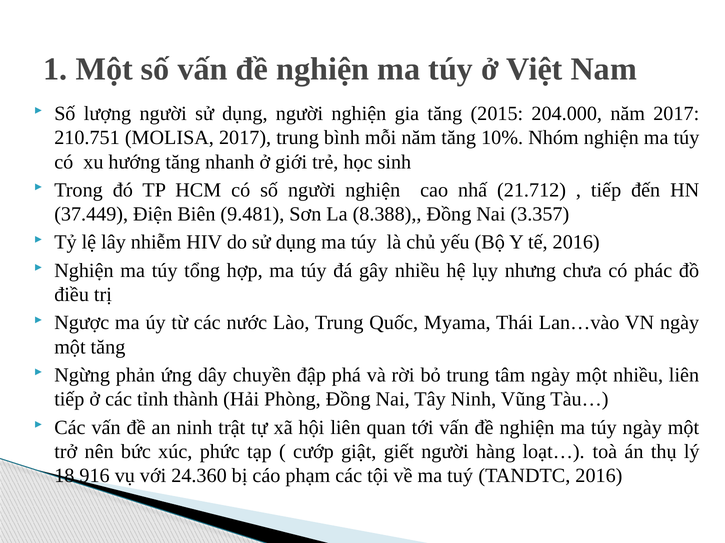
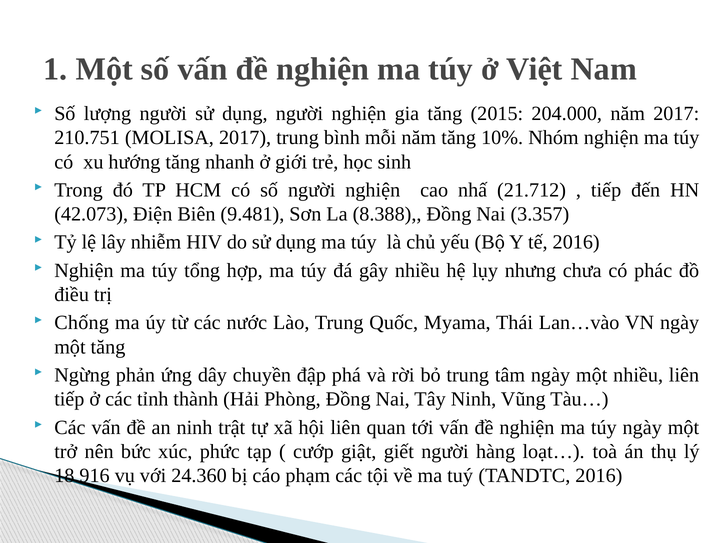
37.449: 37.449 -> 42.073
Ngược: Ngược -> Chống
